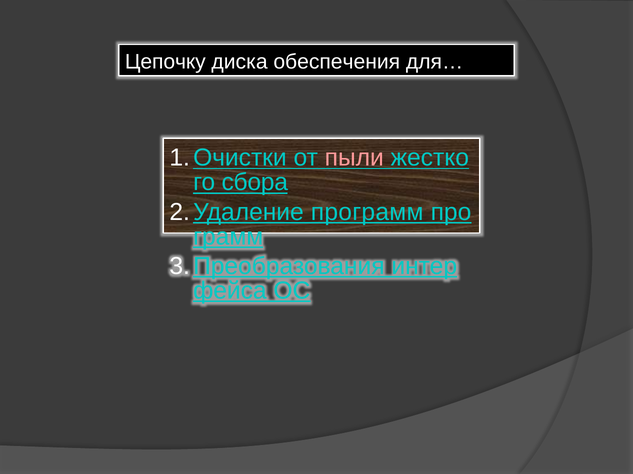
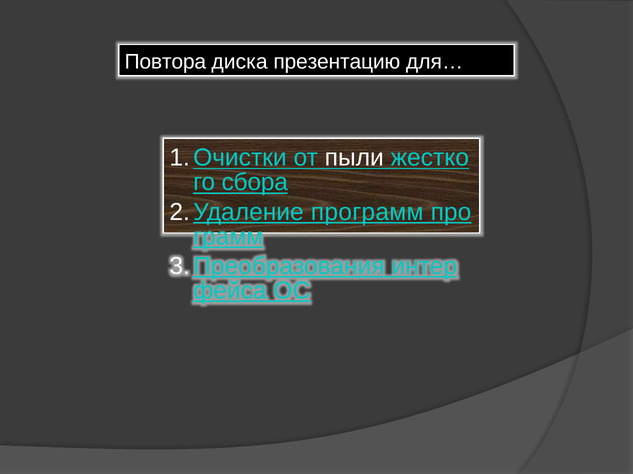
Цепочку: Цепочку -> Повтора
обеспечения: обеспечения -> презентацию
пыли colour: pink -> white
